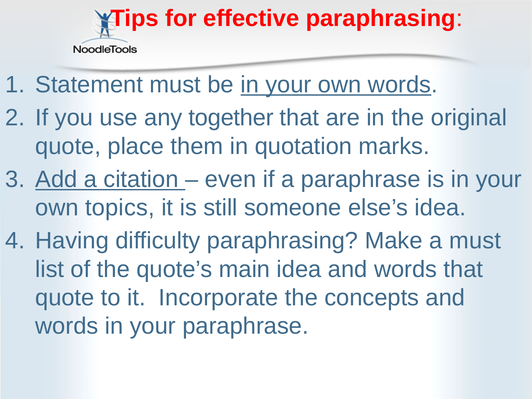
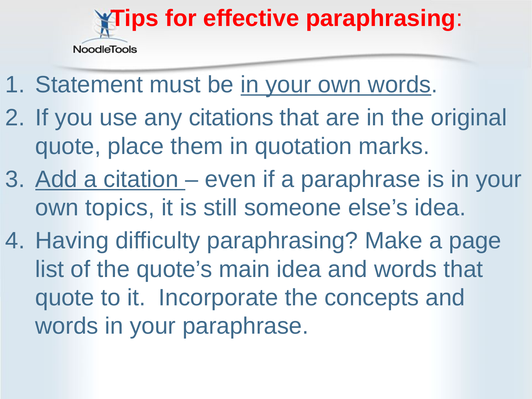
together: together -> citations
a must: must -> page
